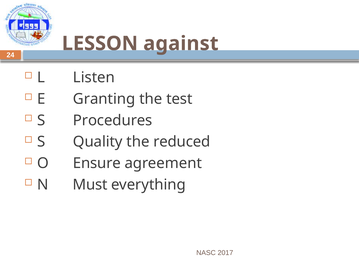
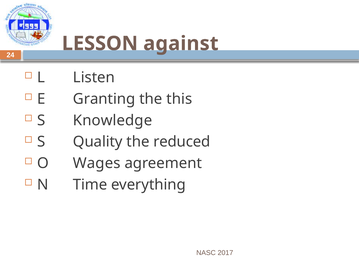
test: test -> this
Procedures: Procedures -> Knowledge
Ensure: Ensure -> Wages
Must: Must -> Time
